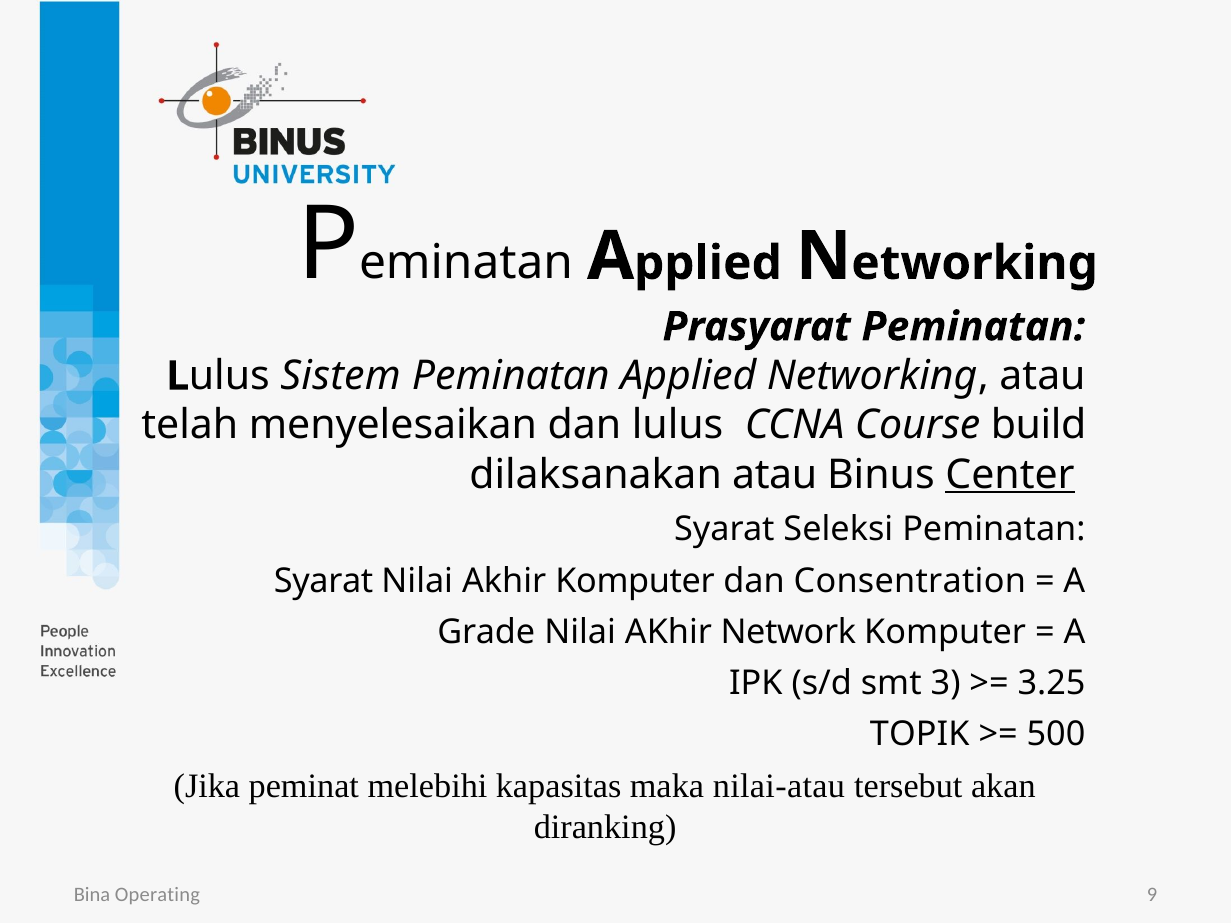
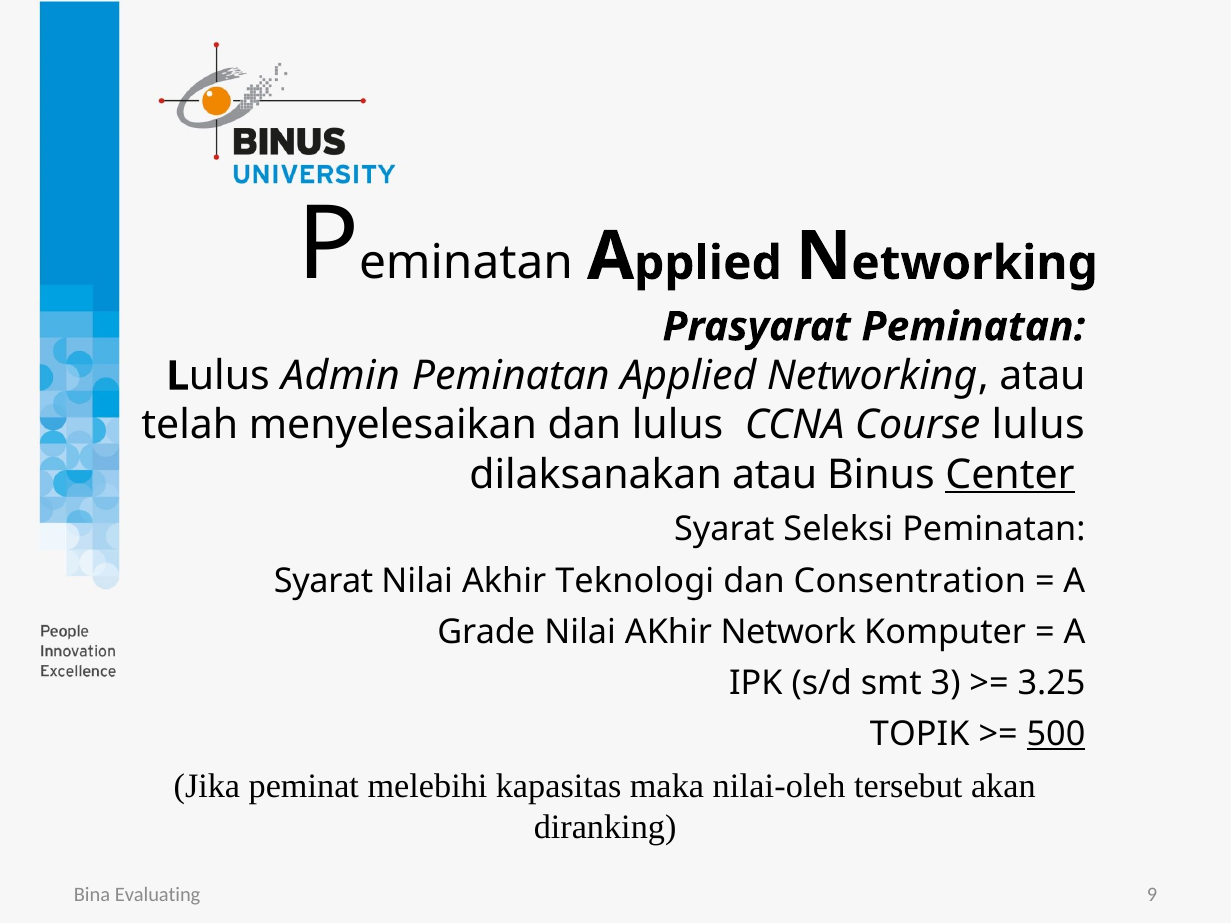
Sistem: Sistem -> Admin
Course build: build -> lulus
Akhir Komputer: Komputer -> Teknologi
500 underline: none -> present
nilai-atau: nilai-atau -> nilai-oleh
Operating: Operating -> Evaluating
